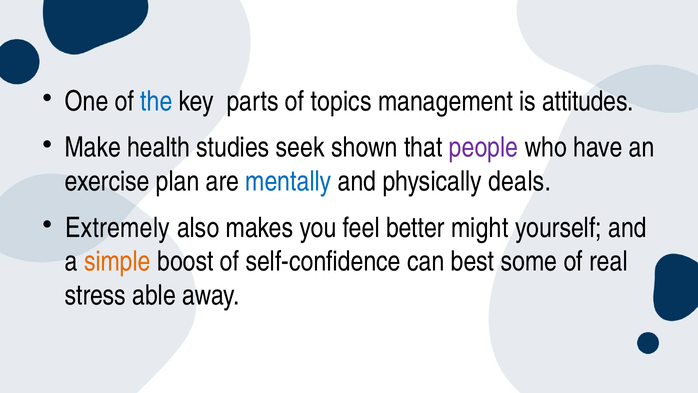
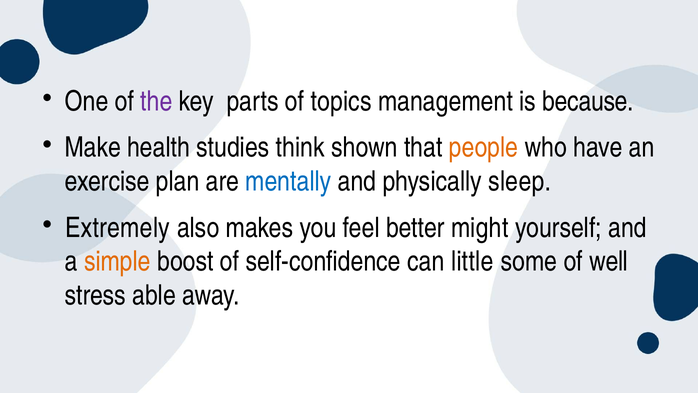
the colour: blue -> purple
attitudes: attitudes -> because
seek: seek -> think
people colour: purple -> orange
deals: deals -> sleep
best: best -> little
real: real -> well
